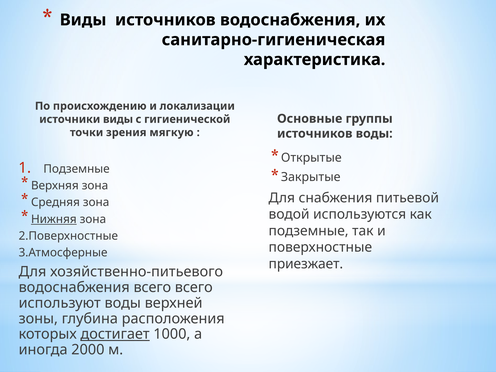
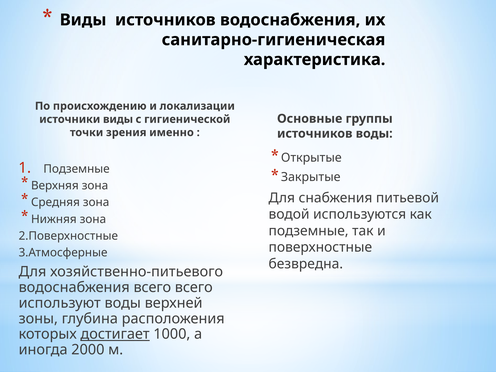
мягкую: мягкую -> именно
Нижняя underline: present -> none
приезжает: приезжает -> безвредна
